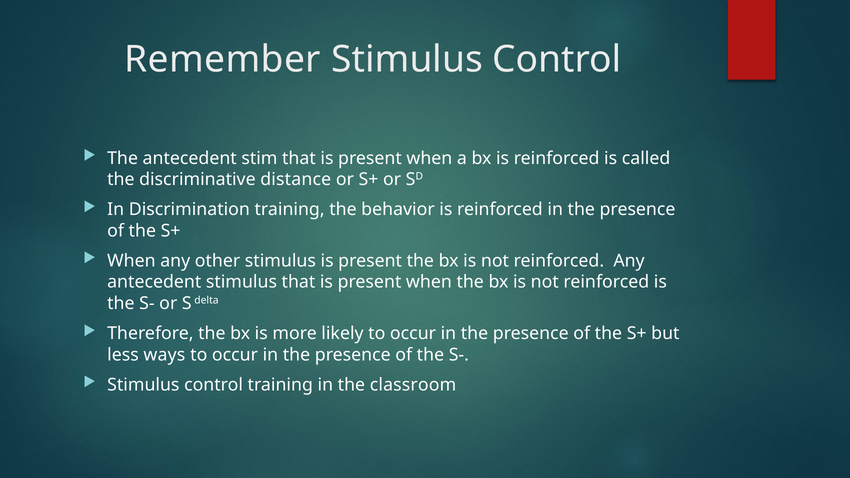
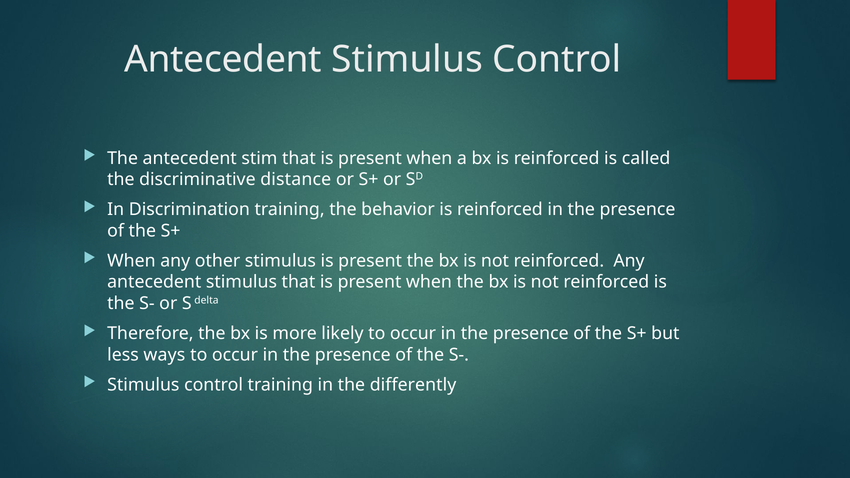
Remember at (223, 60): Remember -> Antecedent
classroom: classroom -> differently
